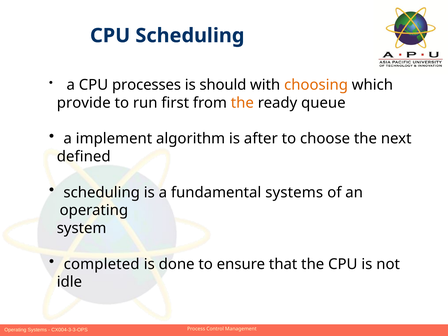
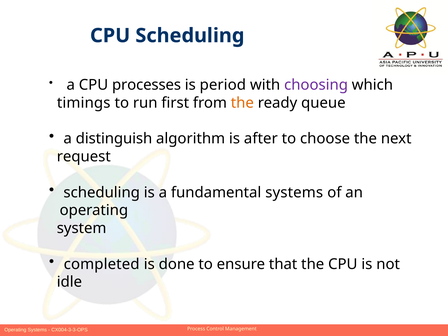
should: should -> period
choosing colour: orange -> purple
provide: provide -> timings
implement: implement -> distinguish
defined: defined -> request
